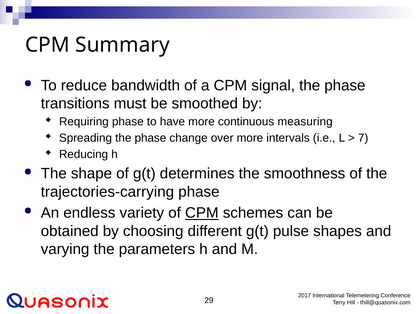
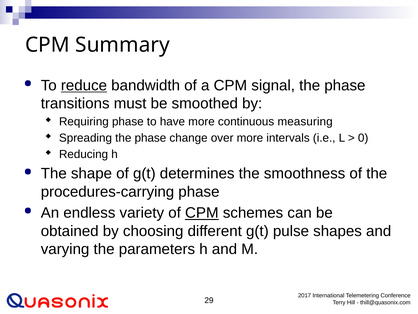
reduce underline: none -> present
7: 7 -> 0
trajectories-carrying: trajectories-carrying -> procedures-carrying
